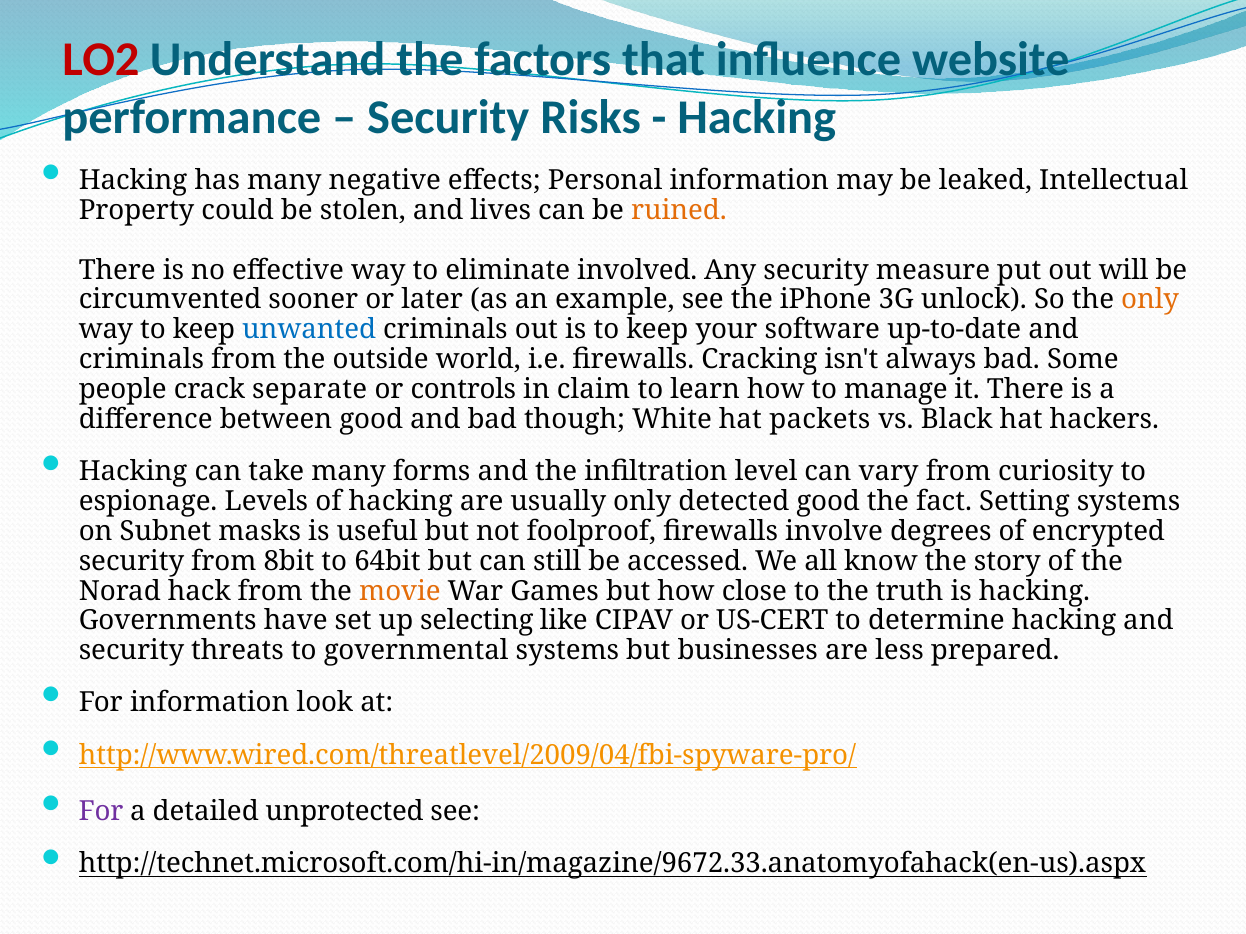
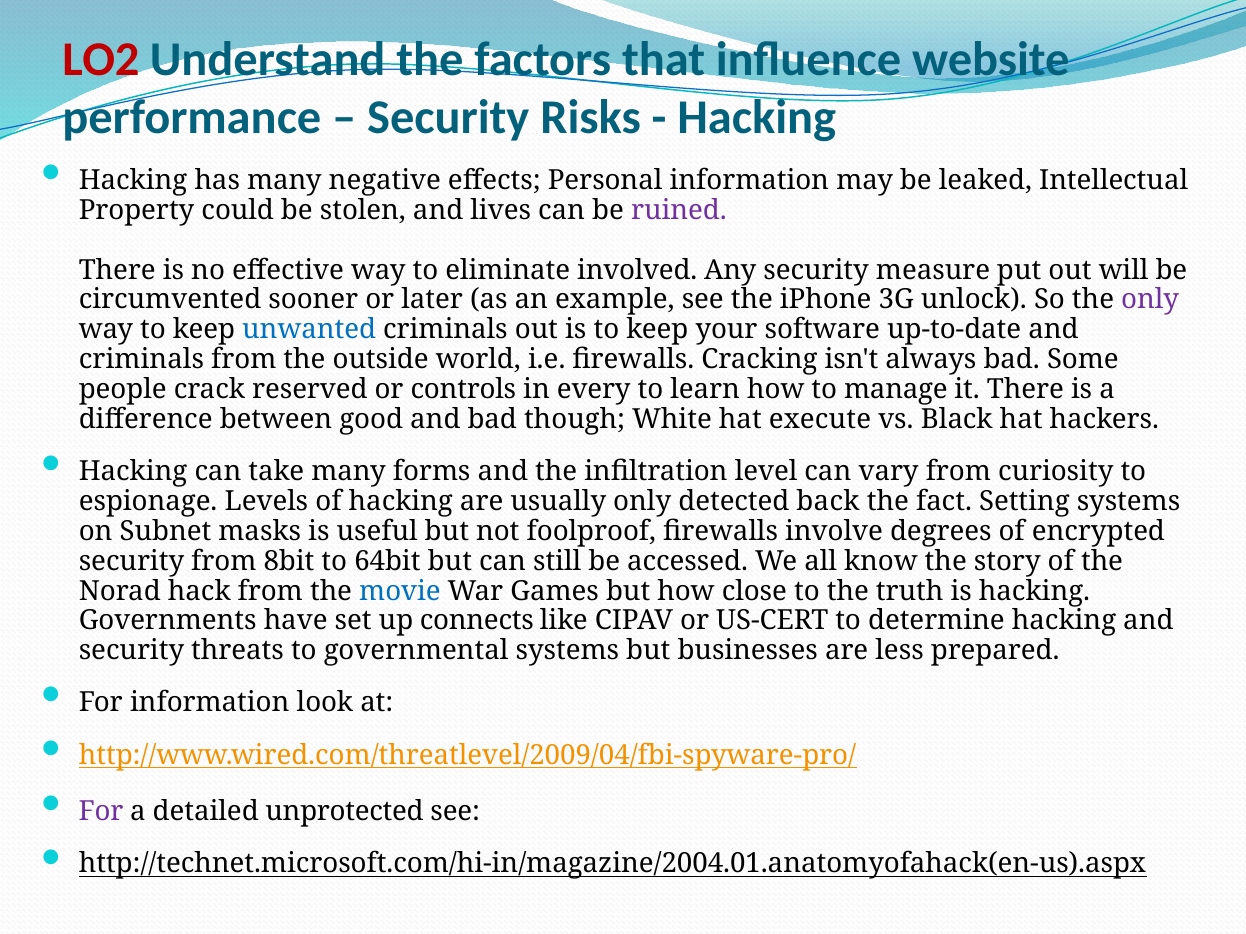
ruined colour: orange -> purple
only at (1150, 300) colour: orange -> purple
separate: separate -> reserved
claim: claim -> every
packets: packets -> execute
detected good: good -> back
movie colour: orange -> blue
selecting: selecting -> connects
http://technet.microsoft.com/hi-in/magazine/9672.33.anatomyofahack(en-us).aspx: http://technet.microsoft.com/hi-in/magazine/9672.33.anatomyofahack(en-us).aspx -> http://technet.microsoft.com/hi-in/magazine/2004.01.anatomyofahack(en-us).aspx
